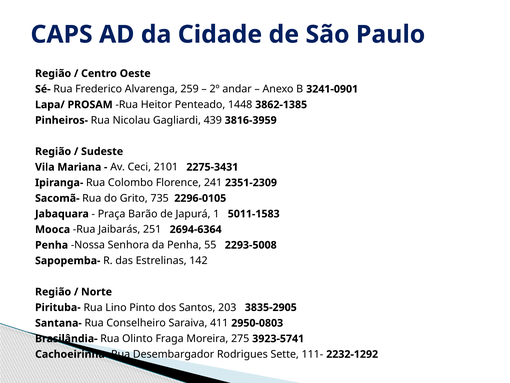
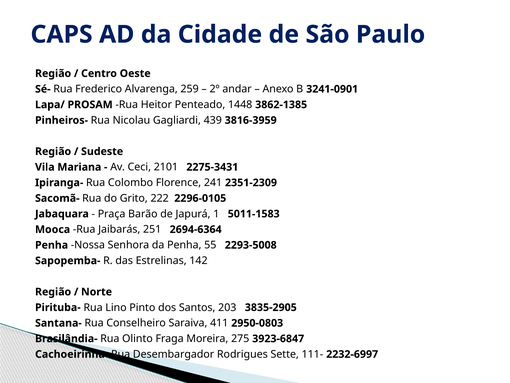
735: 735 -> 222
3923-5741: 3923-5741 -> 3923-6847
2232-1292: 2232-1292 -> 2232-6997
